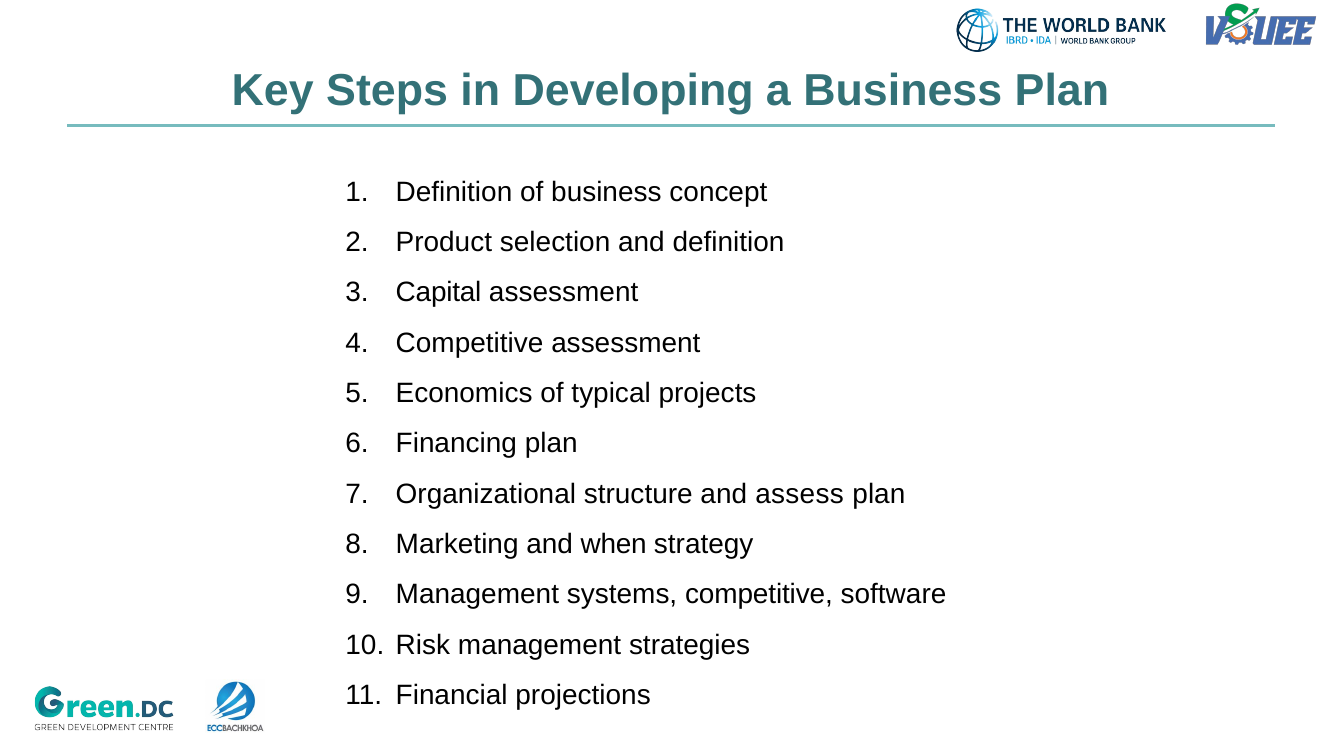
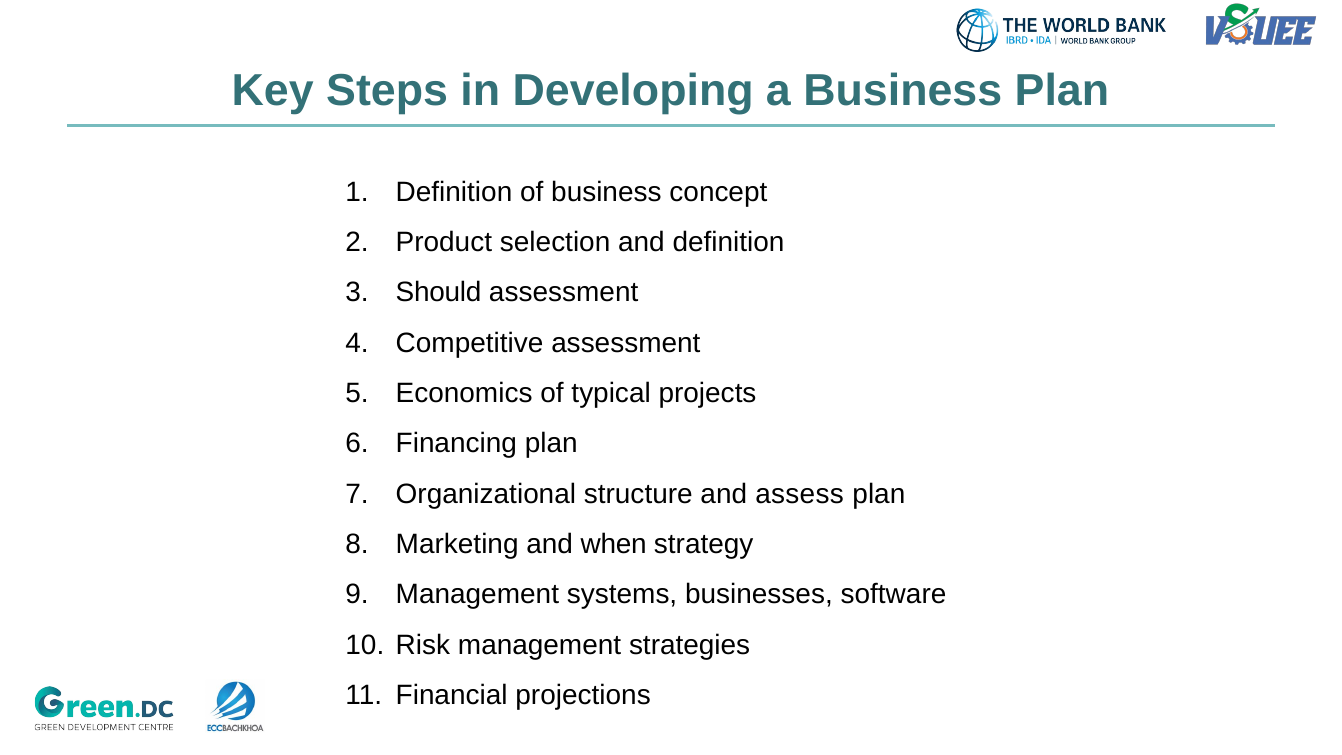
Capital: Capital -> Should
systems competitive: competitive -> businesses
